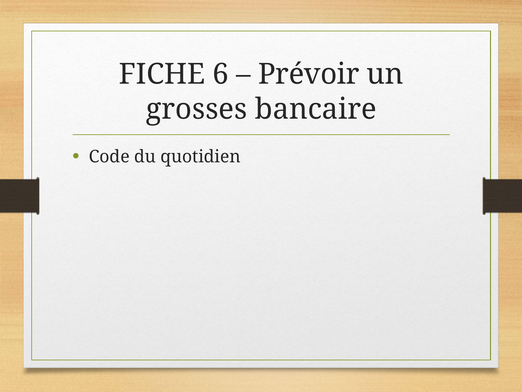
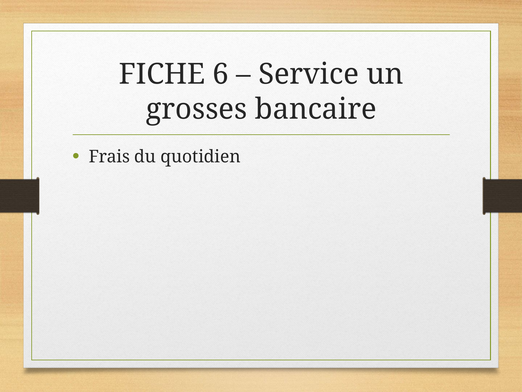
Prévoir: Prévoir -> Service
Code: Code -> Frais
